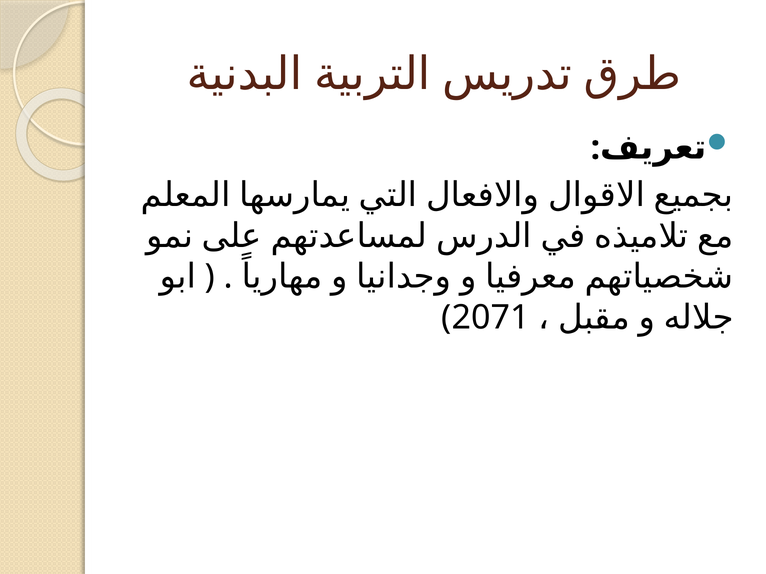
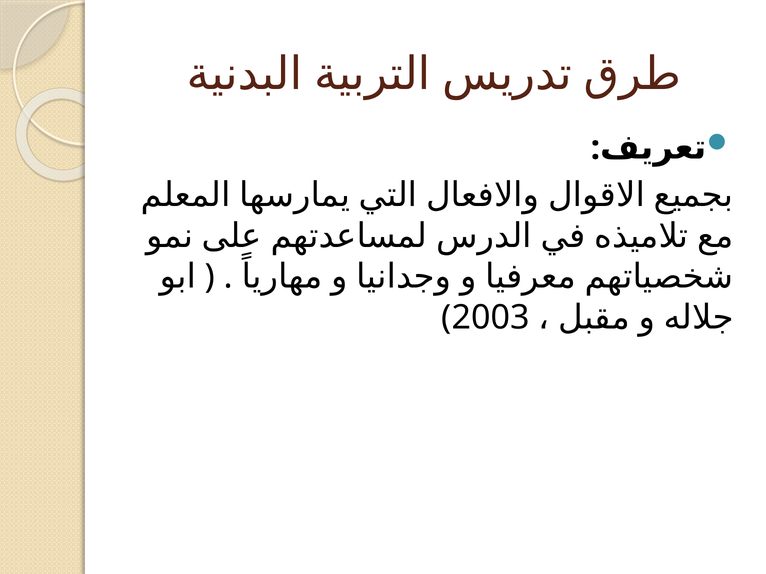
2071: 2071 -> 2003
